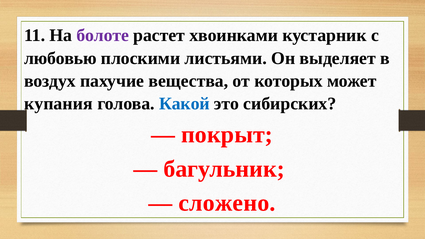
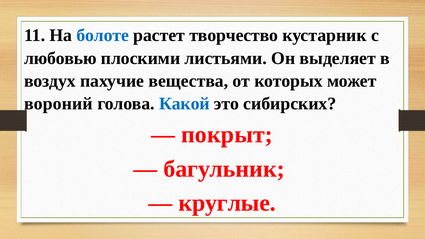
болоте colour: purple -> blue
хвоинками: хвоинками -> творчество
купания: купания -> вороний
сложено: сложено -> круглые
